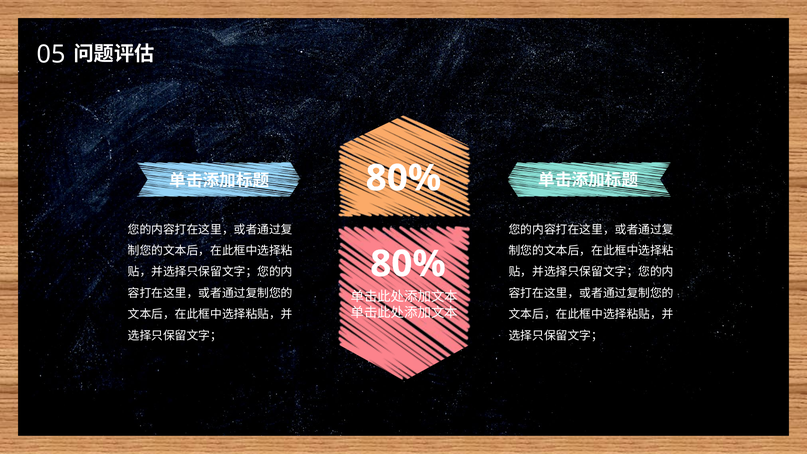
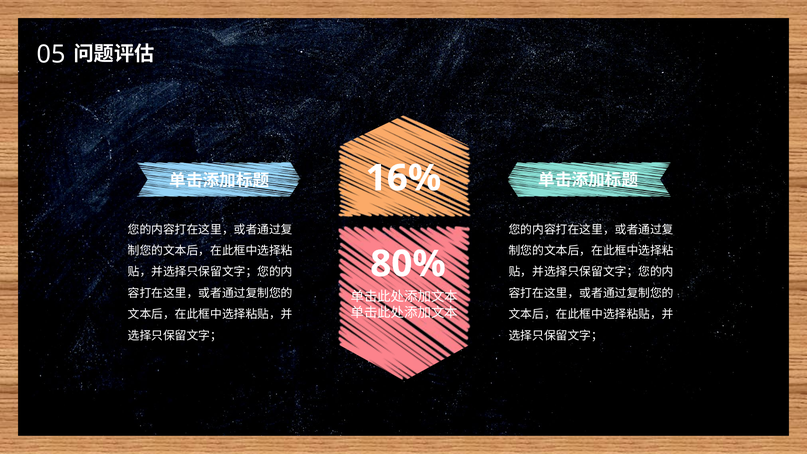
80% at (403, 178): 80% -> 16%
